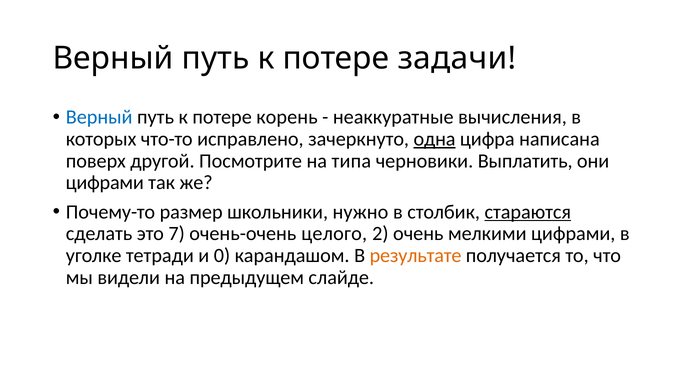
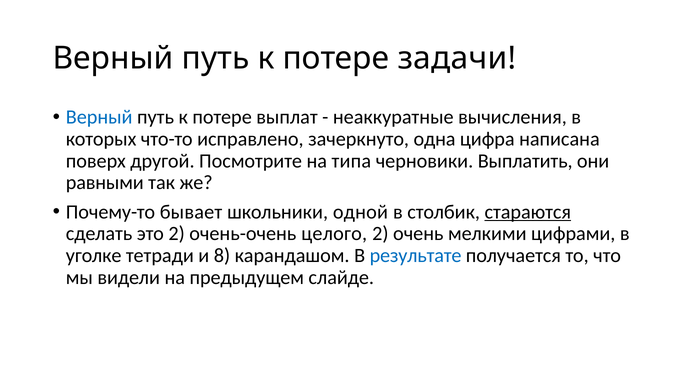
корень: корень -> выплат
одна underline: present -> none
цифрами at (105, 183): цифрами -> равными
размер: размер -> бывает
нужно: нужно -> одной
это 7: 7 -> 2
0: 0 -> 8
результате colour: orange -> blue
